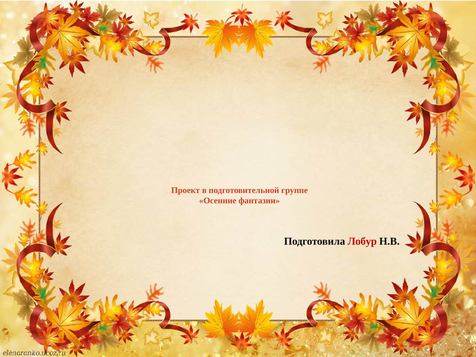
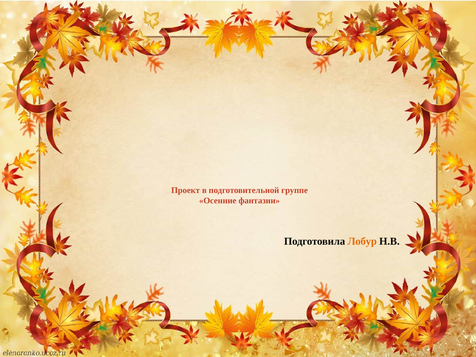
Лобур colour: red -> orange
